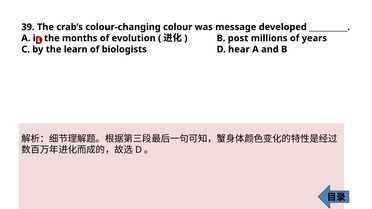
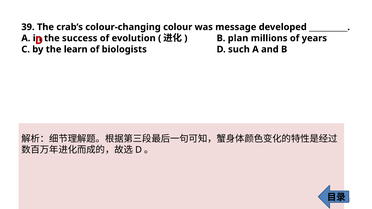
months: months -> success
post: post -> plan
hear: hear -> such
